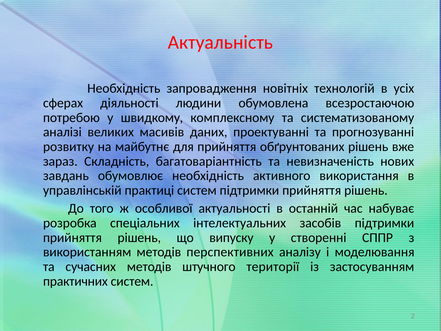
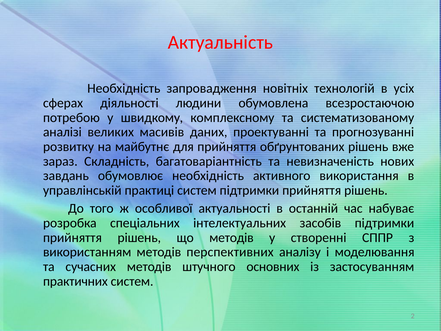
що випуску: випуску -> методів
території: території -> основних
